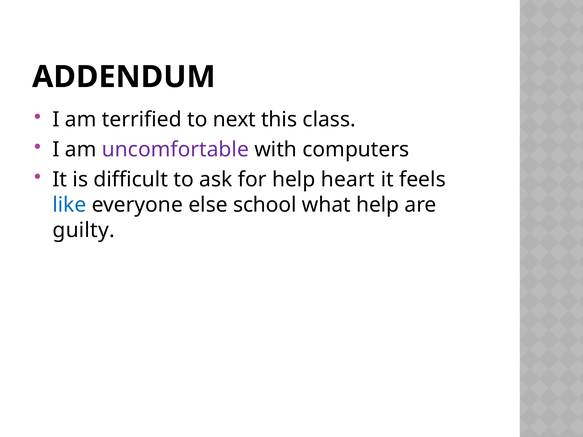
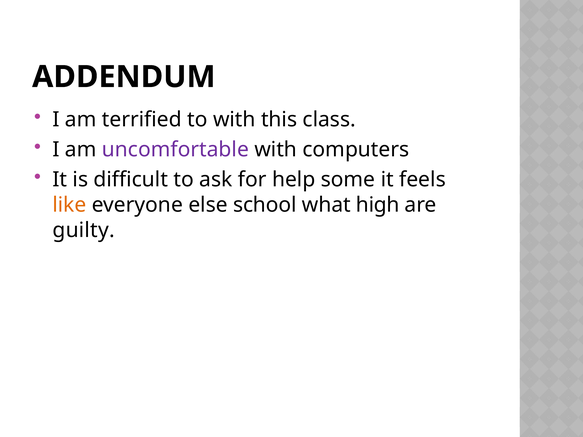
to next: next -> with
heart: heart -> some
like colour: blue -> orange
what help: help -> high
